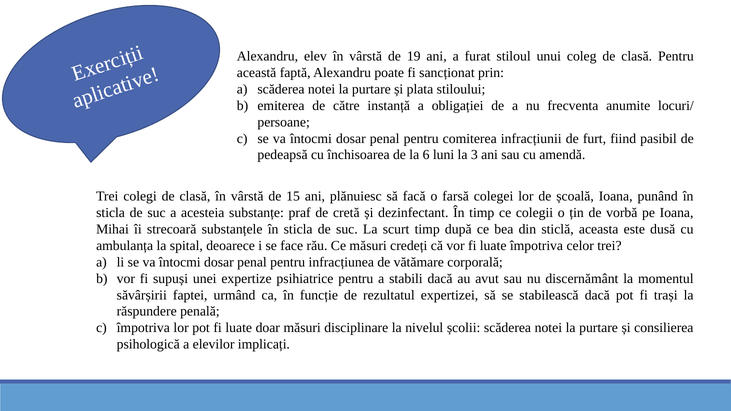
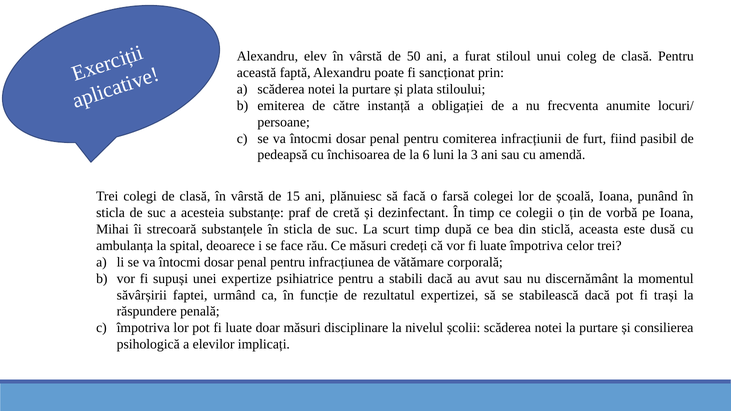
19: 19 -> 50
